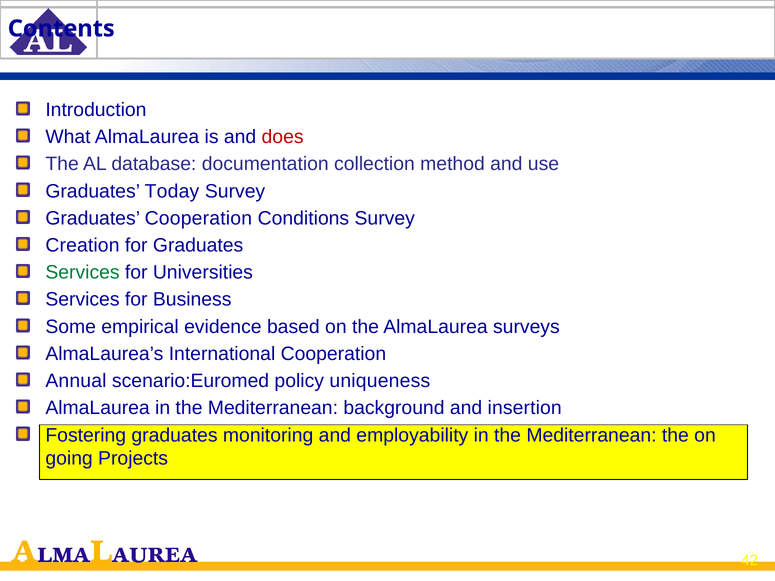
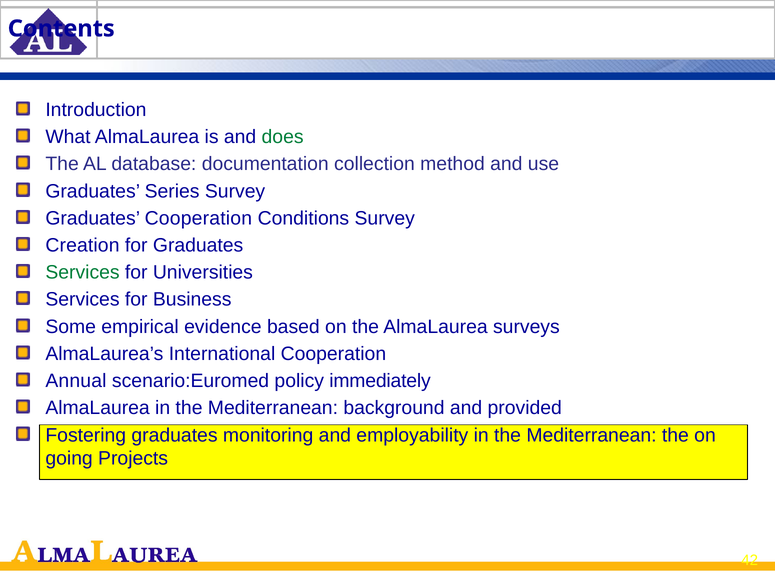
does colour: red -> green
Today: Today -> Series
uniqueness: uniqueness -> immediately
insertion: insertion -> provided
